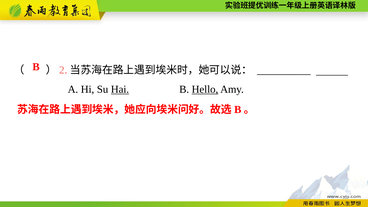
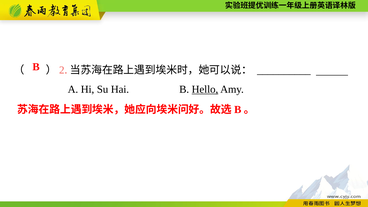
Hai underline: present -> none
